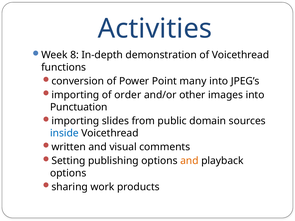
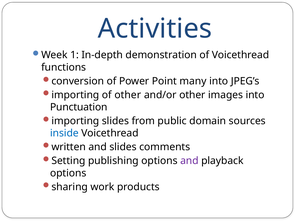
8: 8 -> 1
of order: order -> other
and visual: visual -> slides
and at (189, 161) colour: orange -> purple
